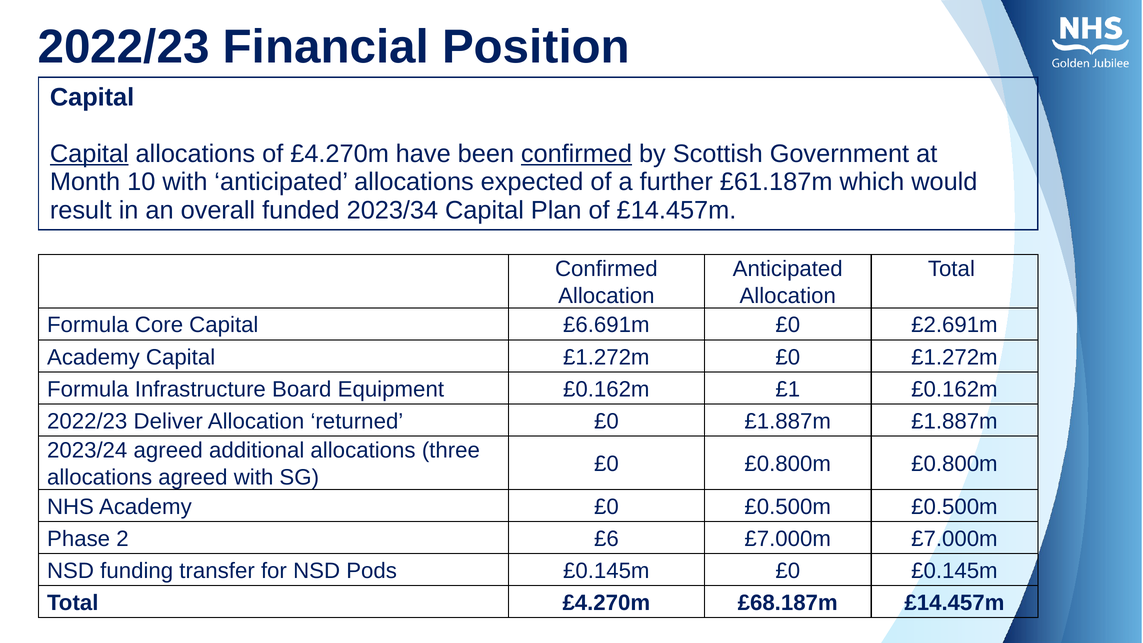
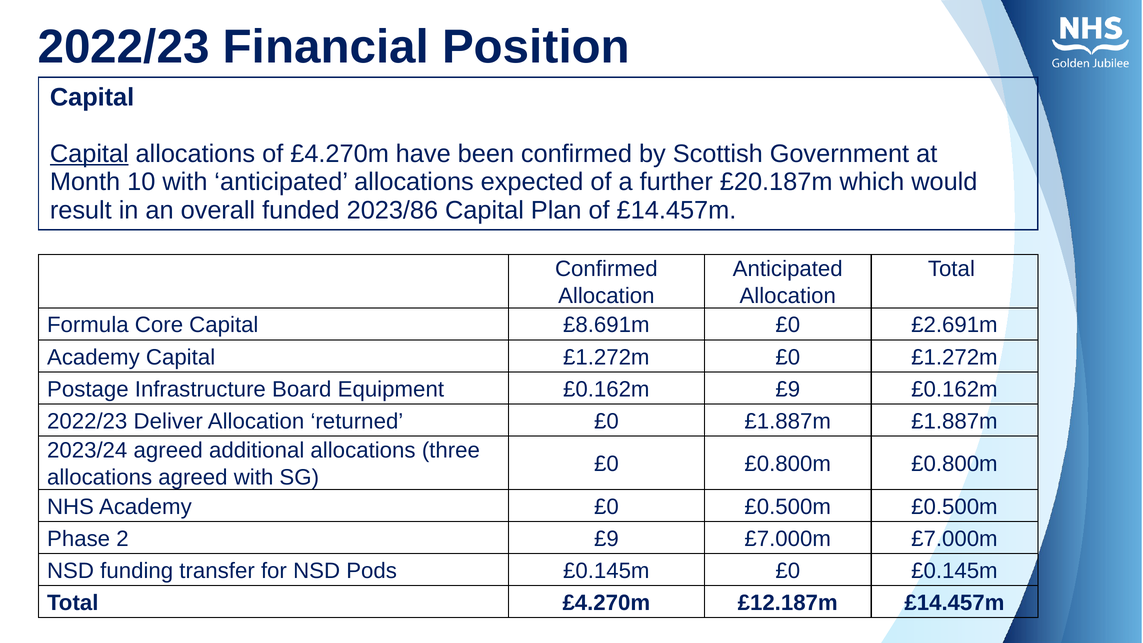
confirmed at (577, 154) underline: present -> none
£61.187m: £61.187m -> £20.187m
2023/34: 2023/34 -> 2023/86
£6.691m: £6.691m -> £8.691m
Formula at (88, 389): Formula -> Postage
£0.162m £1: £1 -> £9
2 £6: £6 -> £9
£68.187m: £68.187m -> £12.187m
